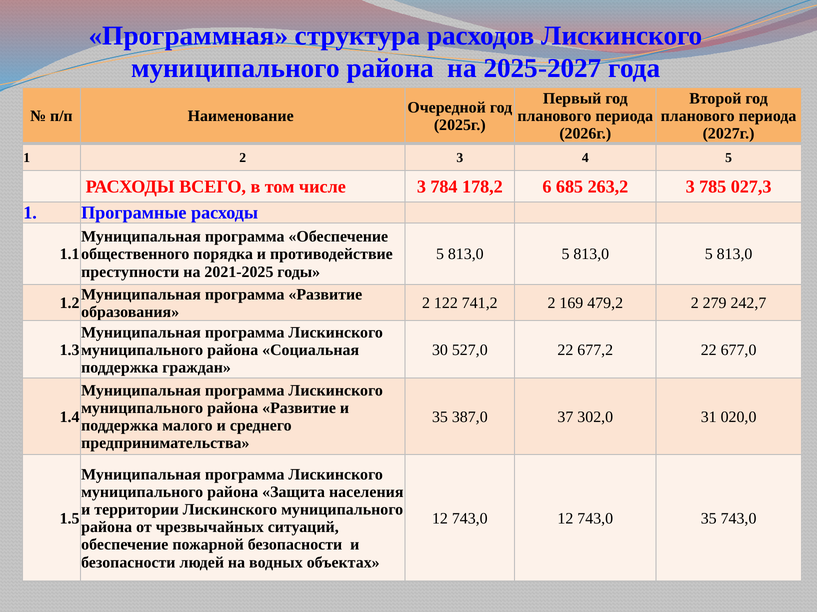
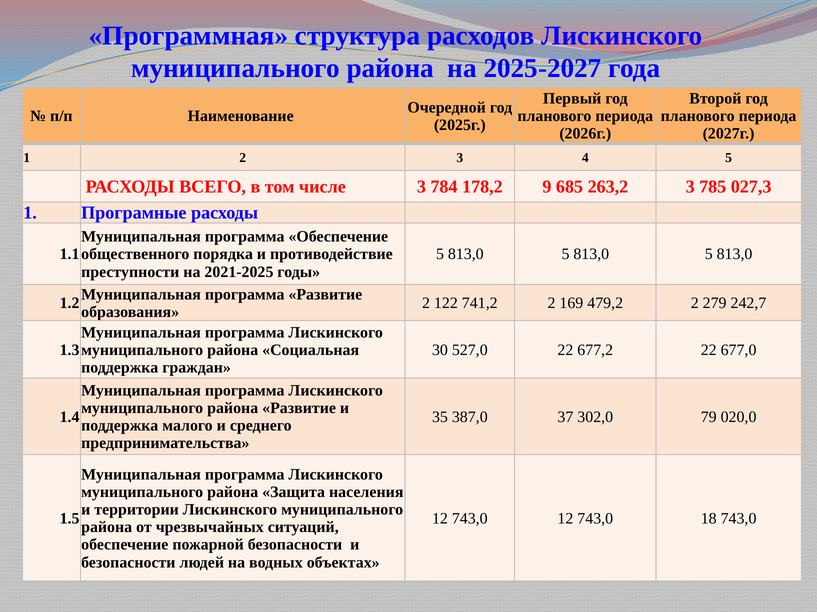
6: 6 -> 9
31: 31 -> 79
743,0 35: 35 -> 18
